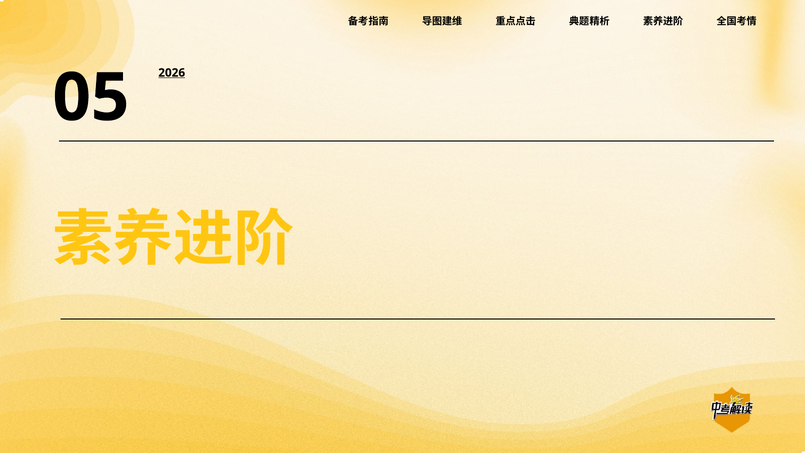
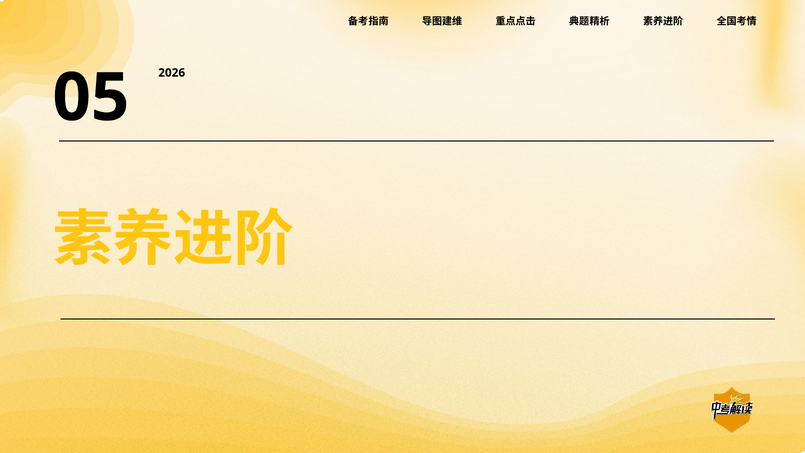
2026 underline: present -> none
